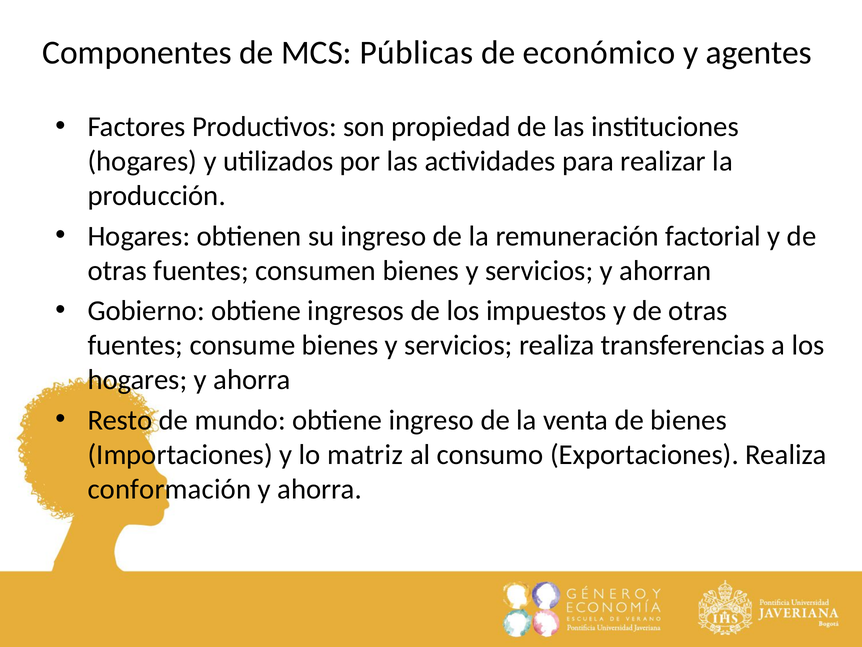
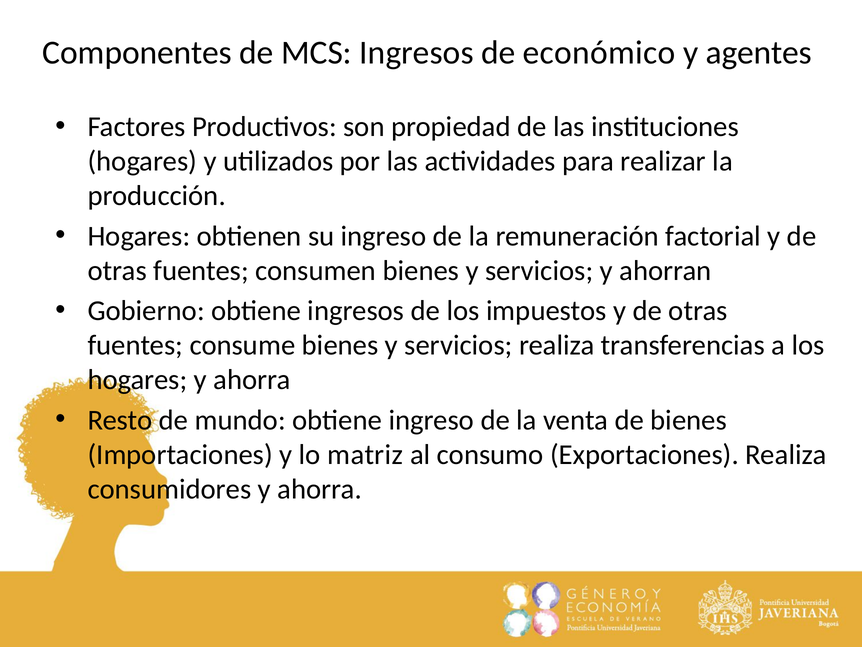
MCS Públicas: Públicas -> Ingresos
conformación: conformación -> consumidores
